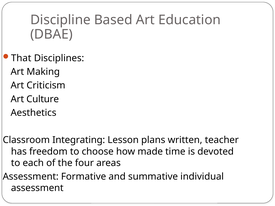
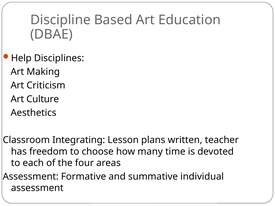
That: That -> Help
made: made -> many
